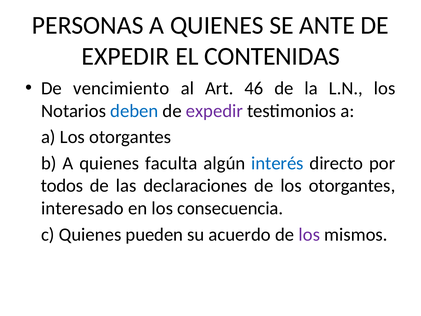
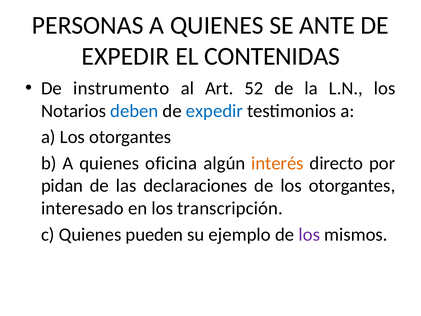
vencimiento: vencimiento -> instrumento
46: 46 -> 52
expedir at (214, 111) colour: purple -> blue
faculta: faculta -> oficina
interés colour: blue -> orange
todos: todos -> pidan
consecuencia: consecuencia -> transcripción
acuerdo: acuerdo -> ejemplo
